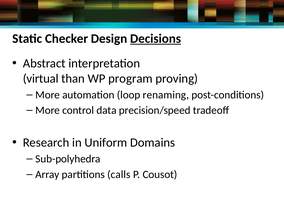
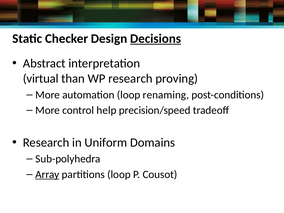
WP program: program -> research
data: data -> help
Array underline: none -> present
partitions calls: calls -> loop
